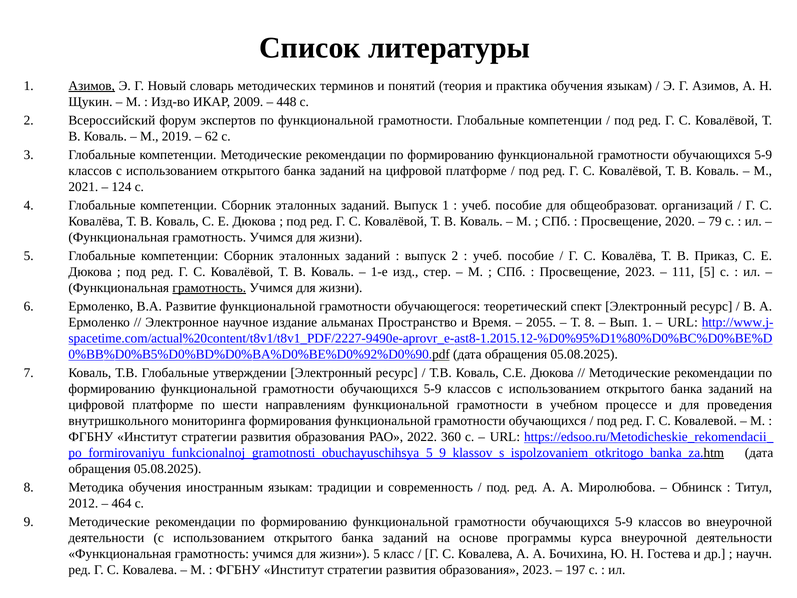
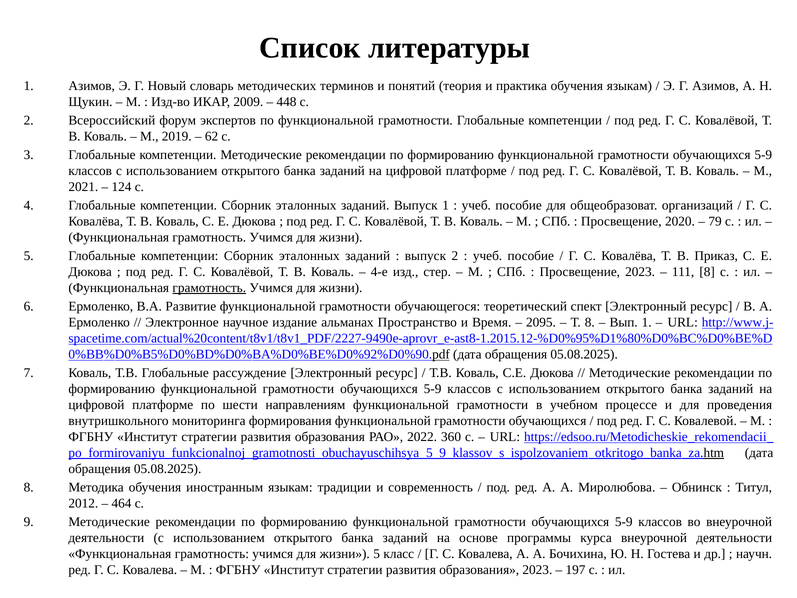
Азимов at (92, 86) underline: present -> none
1-е: 1-е -> 4-е
111 5: 5 -> 8
2055: 2055 -> 2095
утверждении: утверждении -> рассуждение
